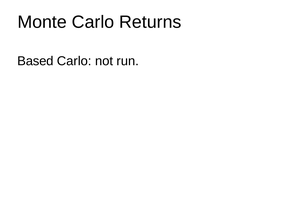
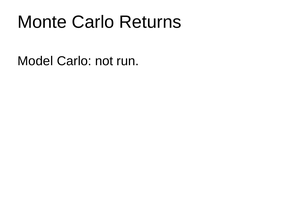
Based: Based -> Model
